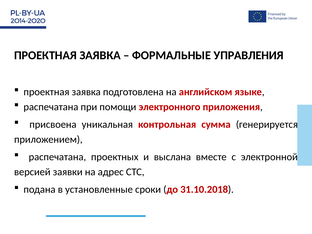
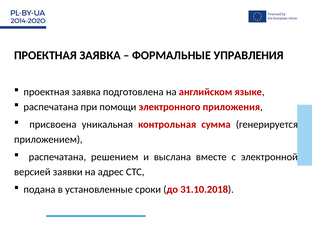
проектных: проектных -> решением
